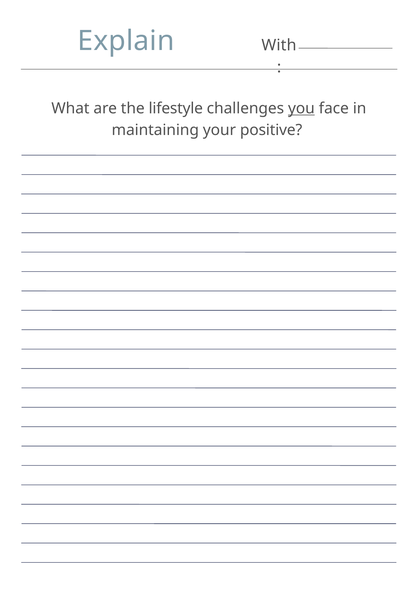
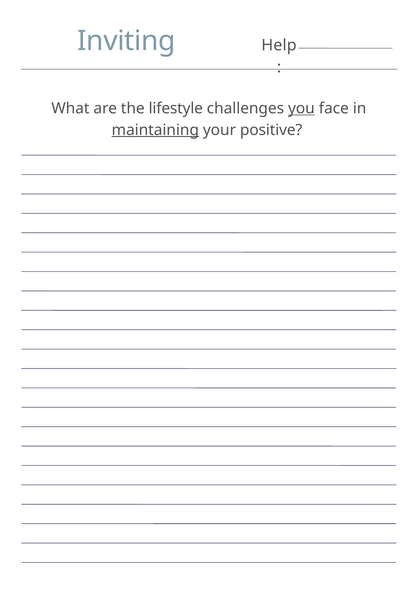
Explain: Explain -> Inviting
With: With -> Help
maintaining underline: none -> present
